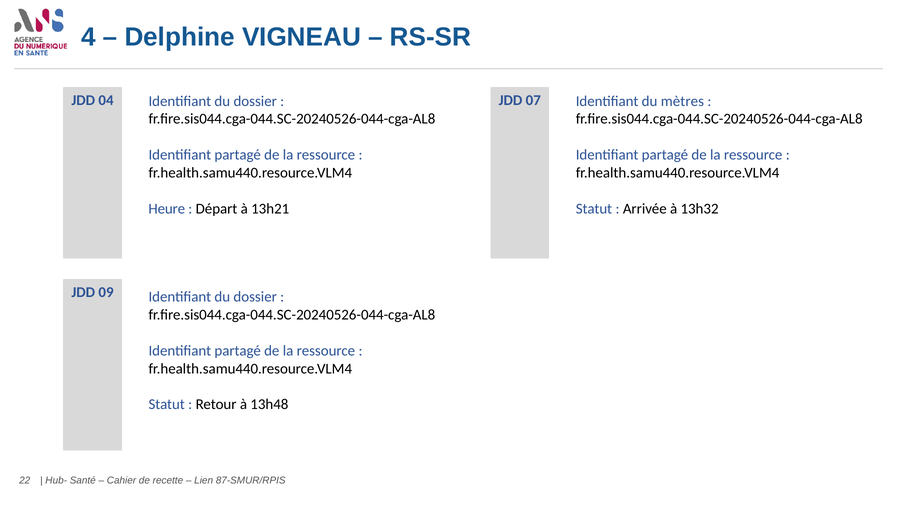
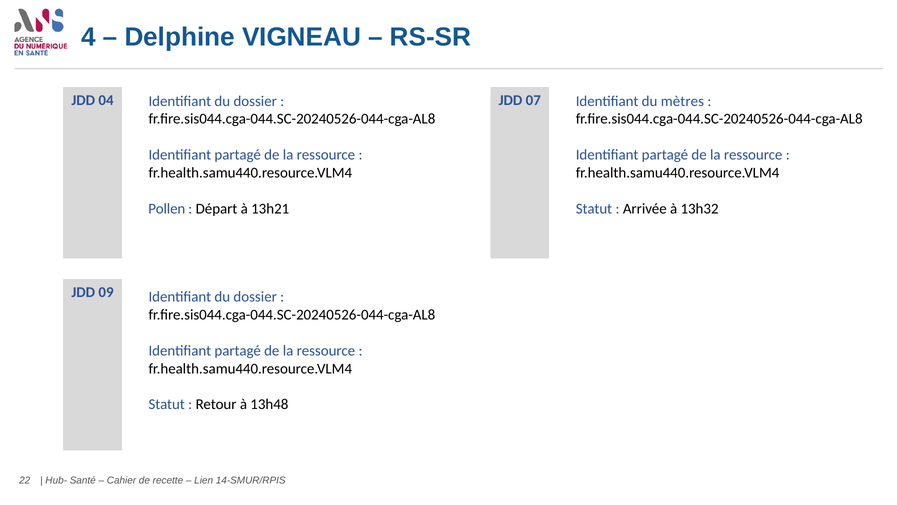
Heure: Heure -> Pollen
87-SMUR/RPIS: 87-SMUR/RPIS -> 14-SMUR/RPIS
